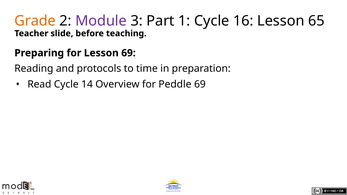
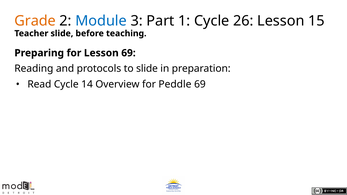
Module colour: purple -> blue
16: 16 -> 26
65: 65 -> 15
to time: time -> slide
